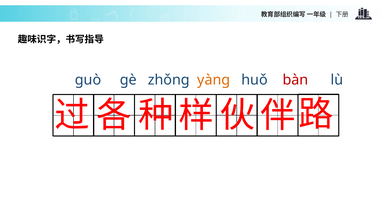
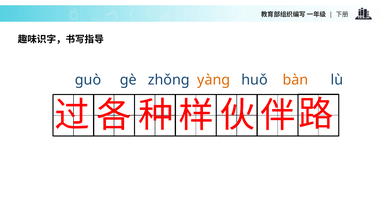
bàn colour: red -> orange
